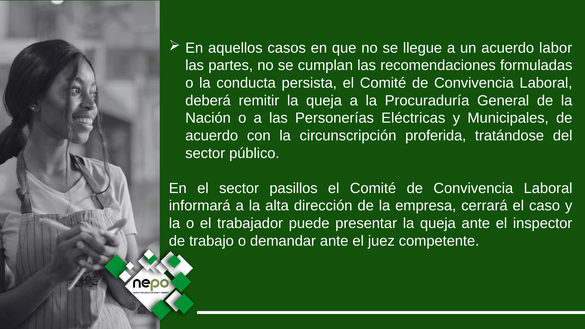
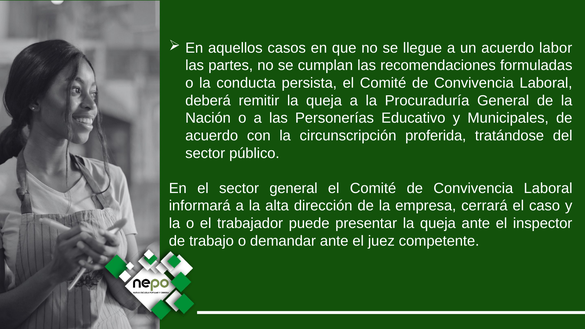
Eléctricas: Eléctricas -> Educativo
sector pasillos: pasillos -> general
